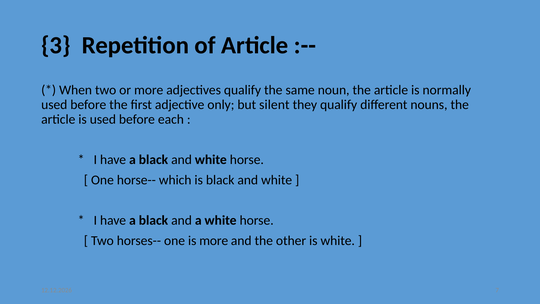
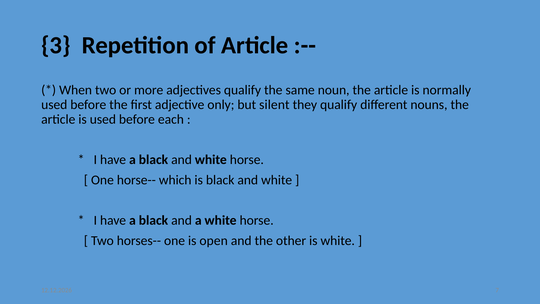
is more: more -> open
